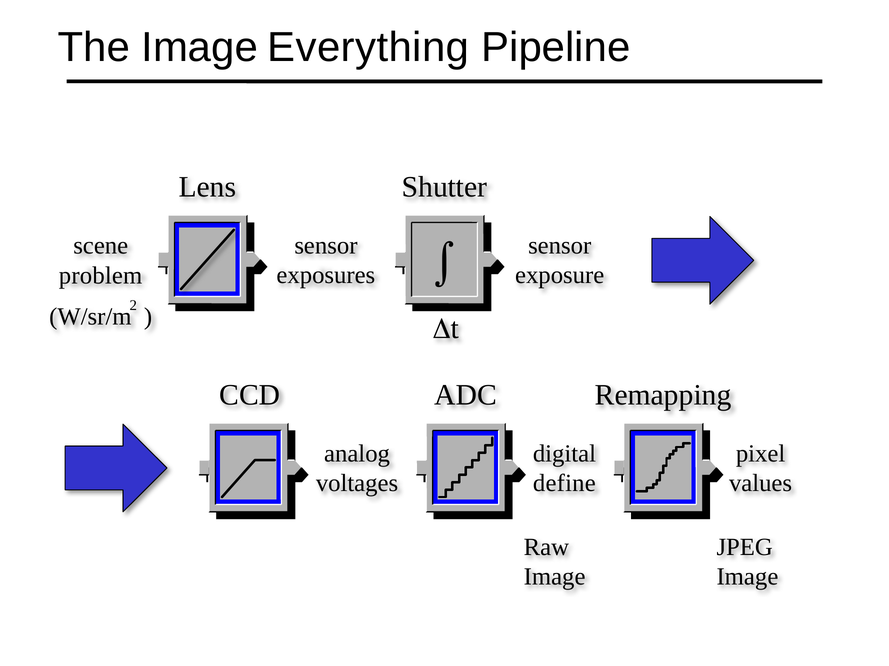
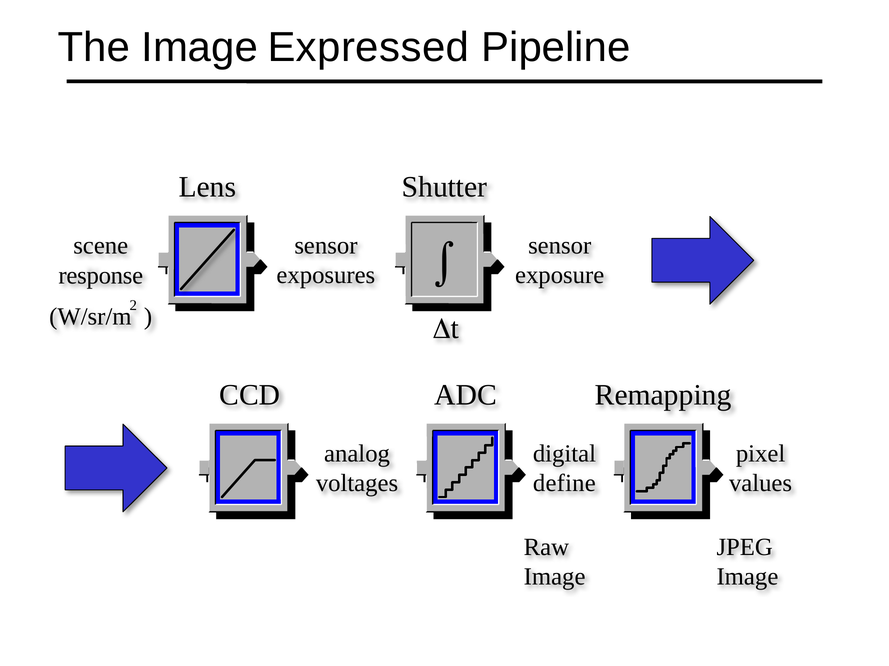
Everything: Everything -> Expressed
problem: problem -> response
